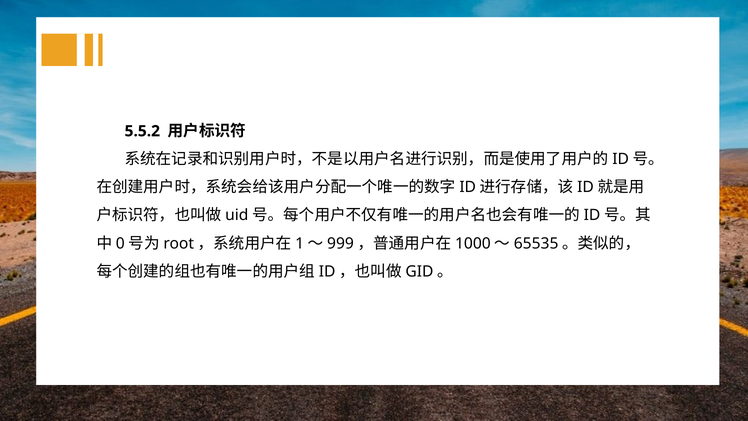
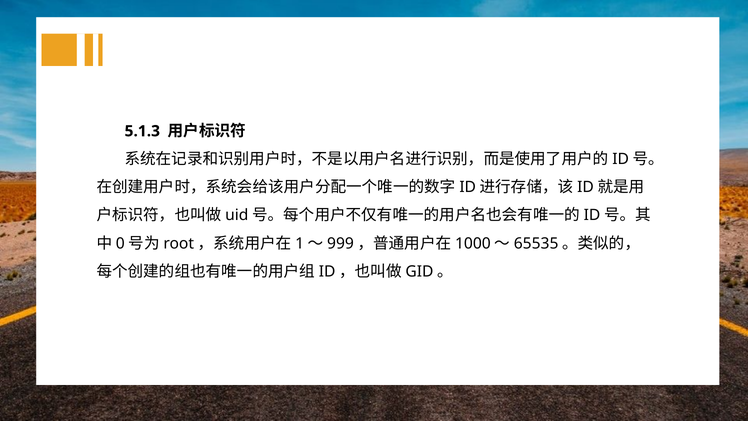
5.5.2: 5.5.2 -> 5.1.3
